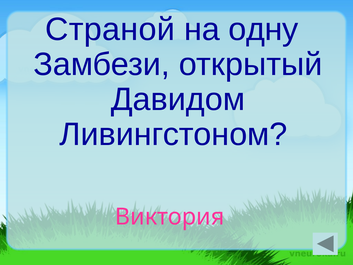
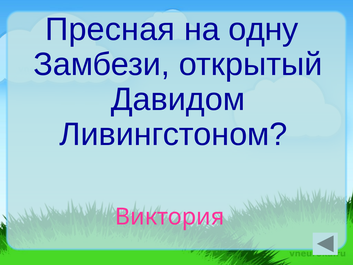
Страной: Страной -> Пресная
